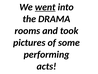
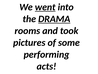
DRAMA underline: none -> present
